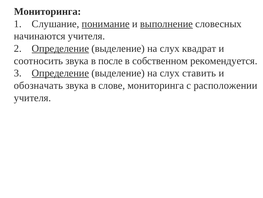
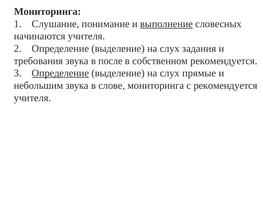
понимание underline: present -> none
Определение at (60, 48) underline: present -> none
квадрат: квадрат -> задания
соотносить: соотносить -> требования
ставить: ставить -> прямые
обозначать: обозначать -> небольшим
с расположении: расположении -> рекомендуется
